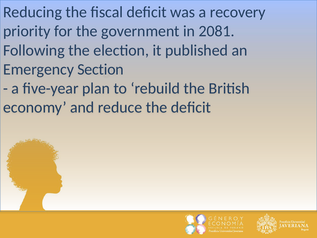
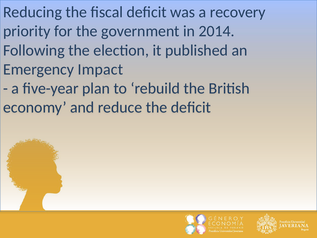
2081: 2081 -> 2014
Section: Section -> Impact
